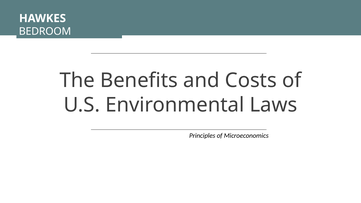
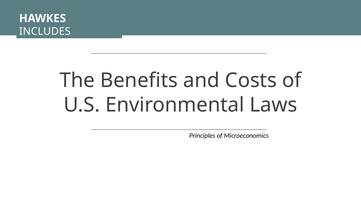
BEDROOM: BEDROOM -> INCLUDES
